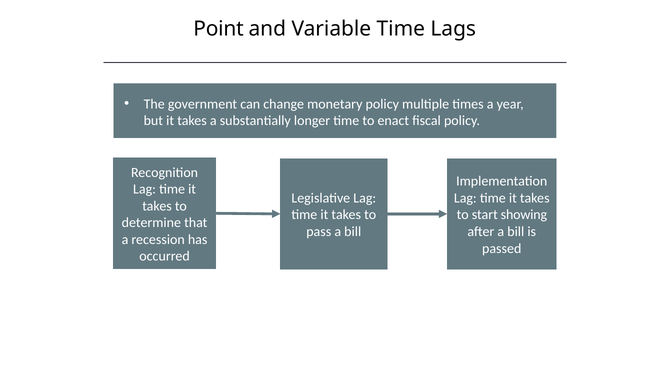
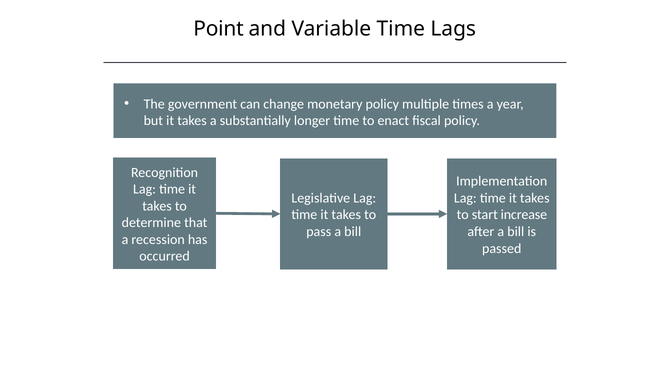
showing: showing -> increase
